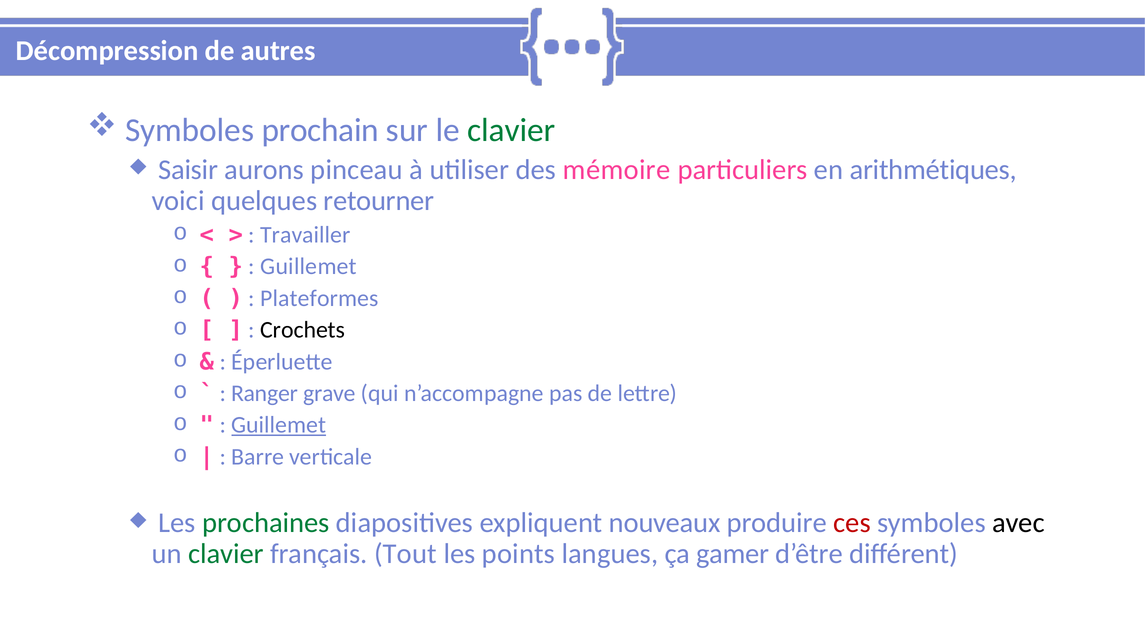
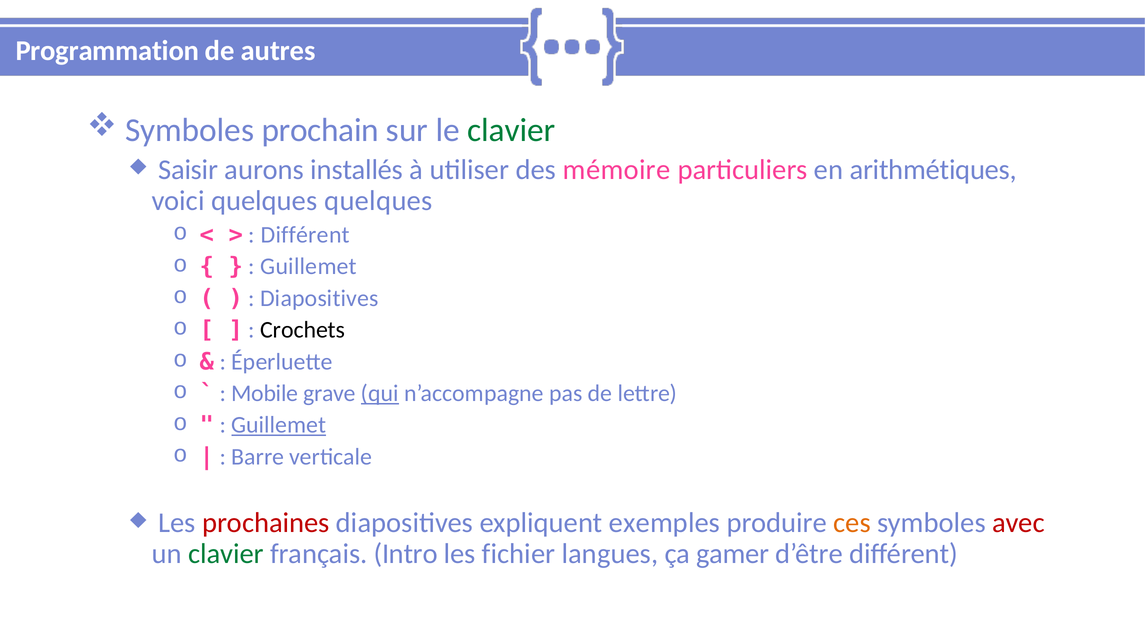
Décompression: Décompression -> Programmation
pinceau: pinceau -> installés
quelques retourner: retourner -> quelques
Travailler at (305, 235): Travailler -> Différent
Plateformes at (319, 298): Plateformes -> Diapositives
Ranger: Ranger -> Mobile
qui underline: none -> present
prochaines colour: green -> red
nouveaux: nouveaux -> exemples
ces colour: red -> orange
avec colour: black -> red
Tout: Tout -> Intro
points: points -> fichier
